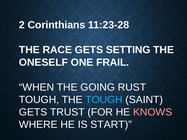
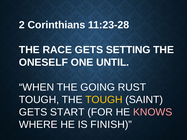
FRAIL: FRAIL -> UNTIL
TOUGH at (104, 100) colour: light blue -> yellow
TRUST: TRUST -> START
START: START -> FINISH
